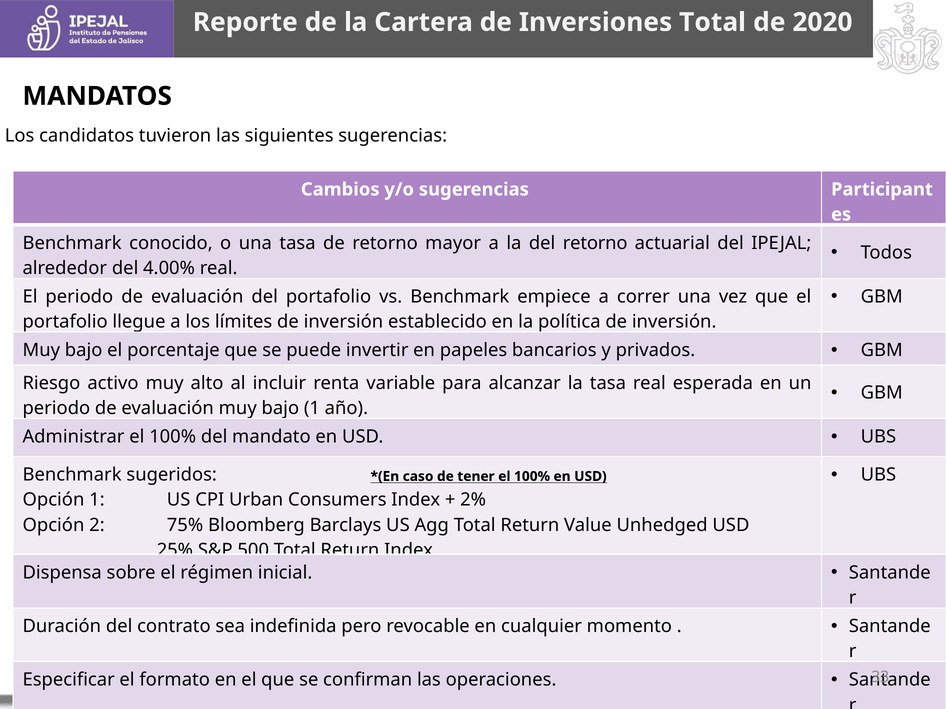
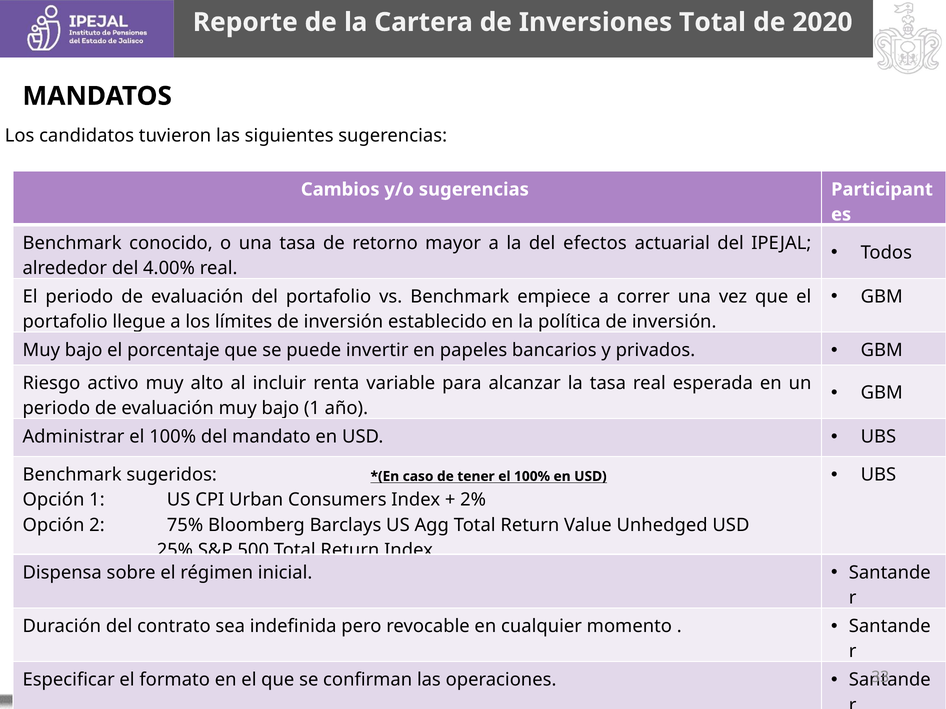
del retorno: retorno -> efectos
